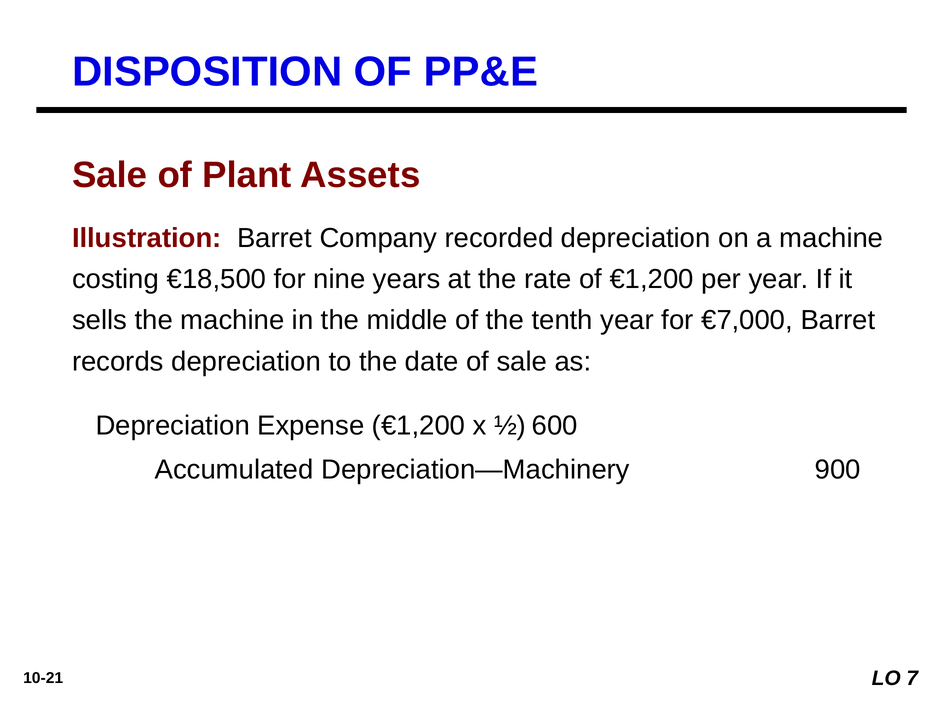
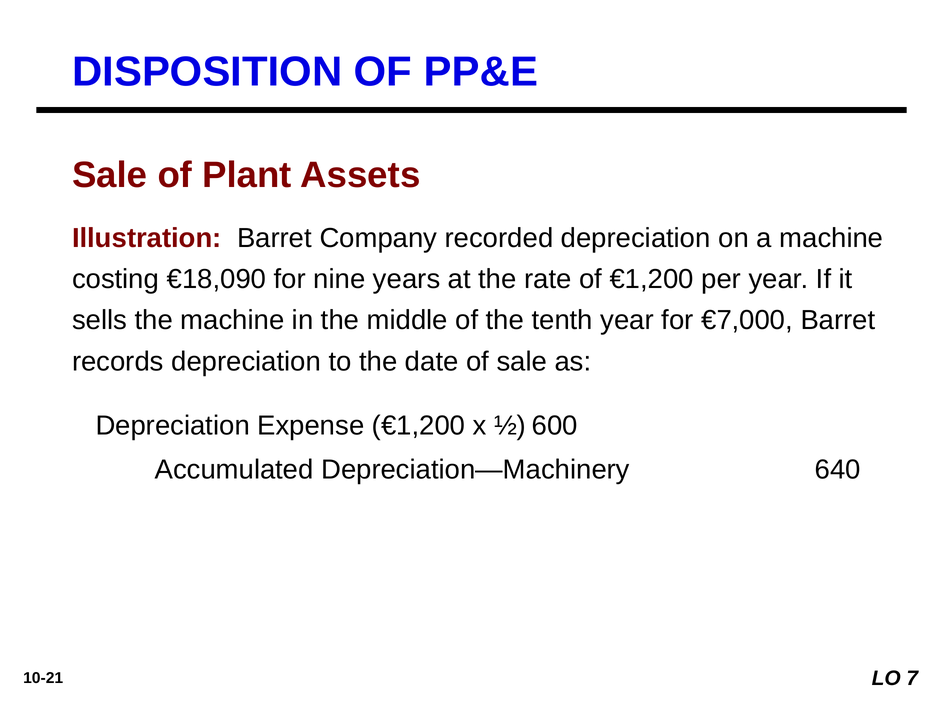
€18,500: €18,500 -> €18,090
900: 900 -> 640
